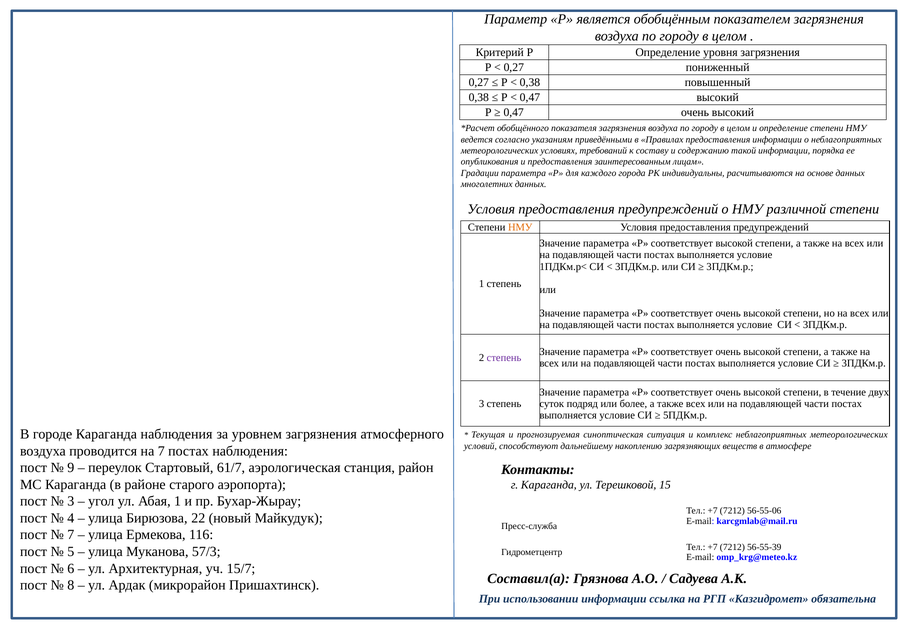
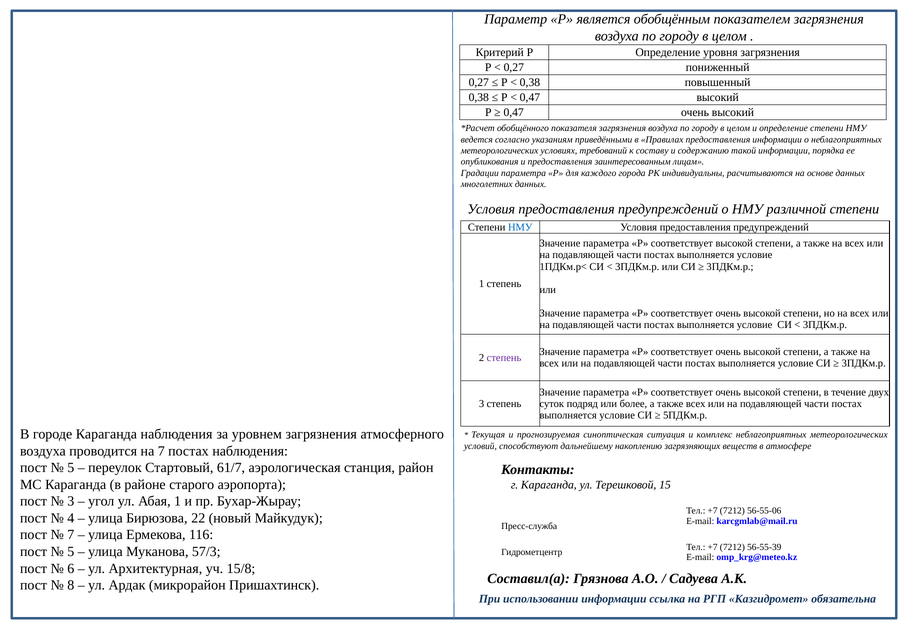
НМУ at (520, 227) colour: orange -> blue
9 at (71, 467): 9 -> 5
15/7: 15/7 -> 15/8
